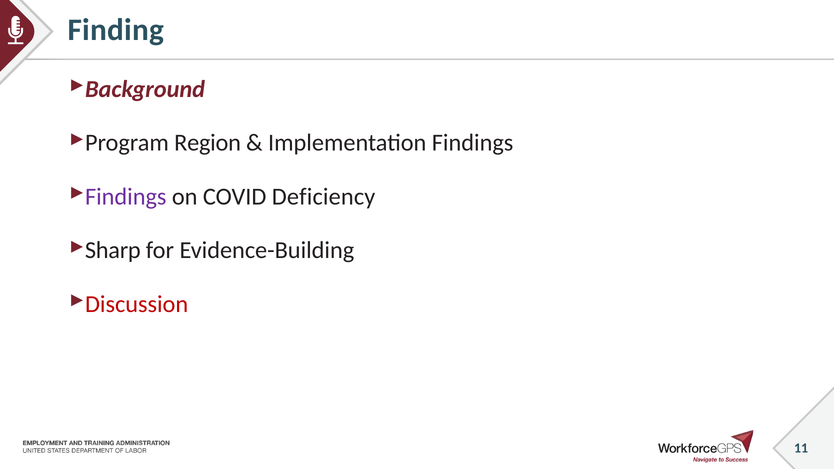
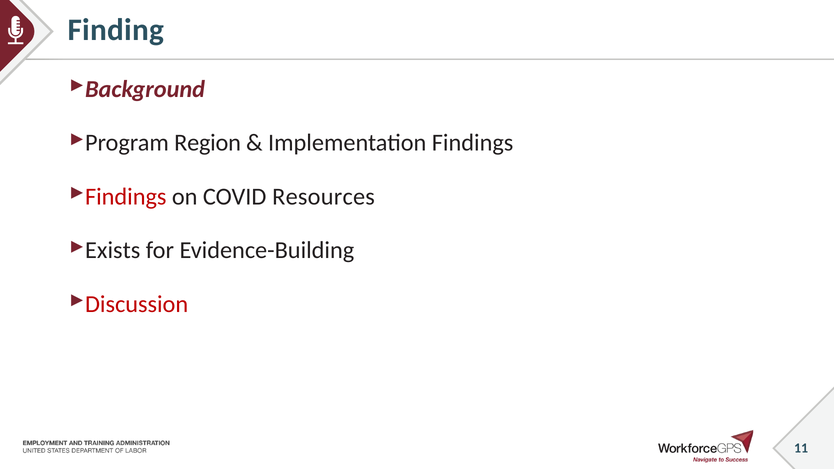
Findings at (126, 197) colour: purple -> red
Deficiency: Deficiency -> Resources
Sharp: Sharp -> Exists
